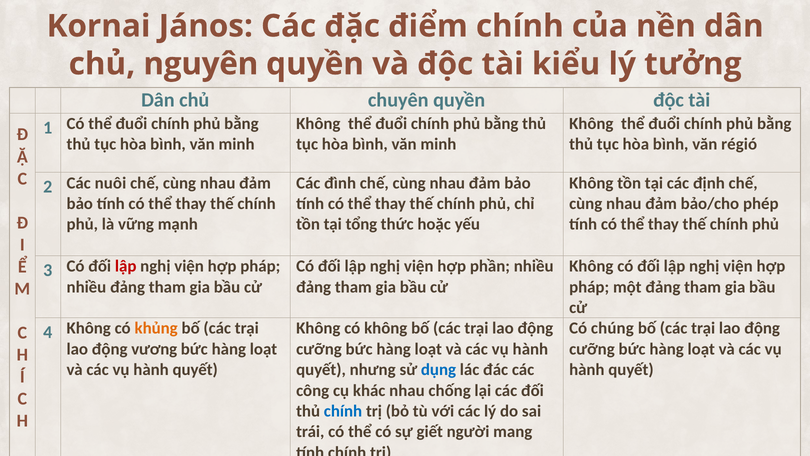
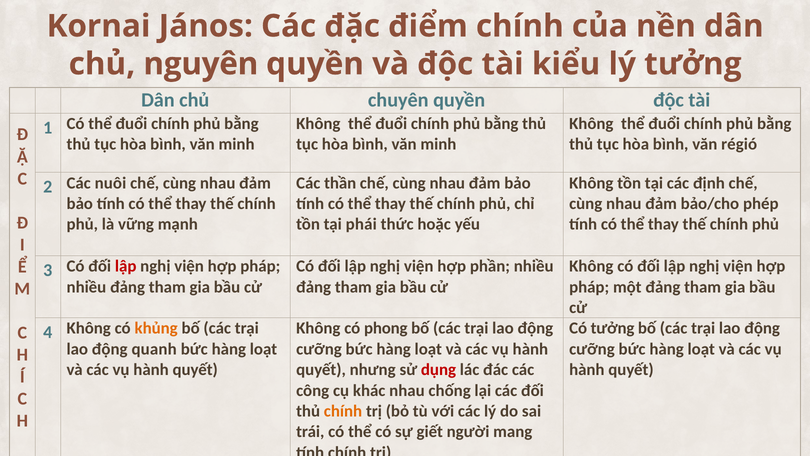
đình: đình -> thần
tổng: tổng -> phái
có không: không -> phong
Có chúng: chúng -> tưởng
vương: vương -> quanh
dụng colour: blue -> red
chính at (343, 411) colour: blue -> orange
